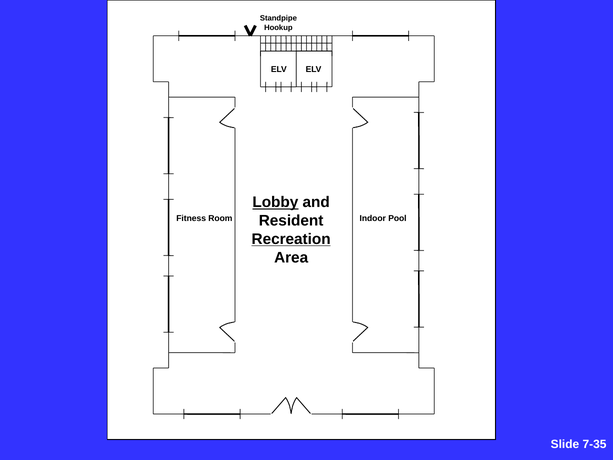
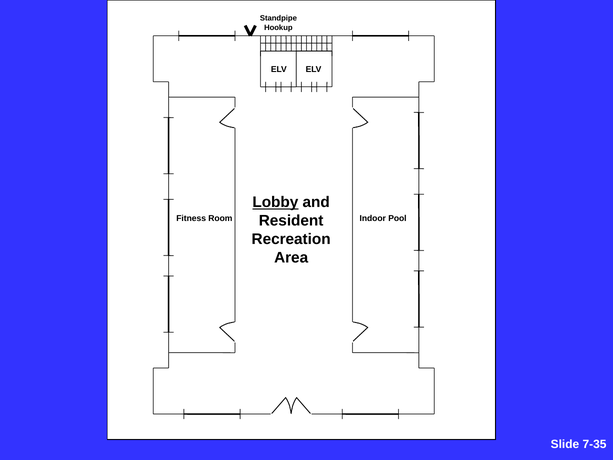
Recreation underline: present -> none
